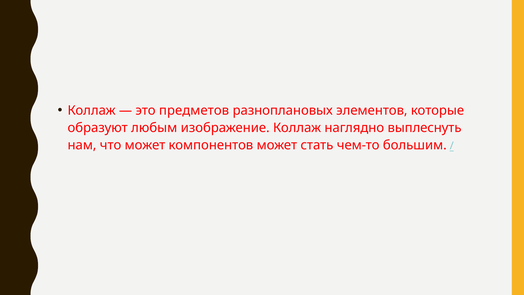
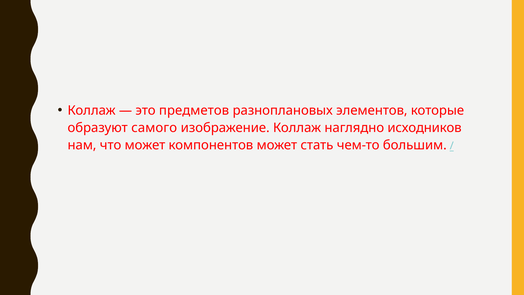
любым: любым -> самого
выплеснуть: выплеснуть -> исходников
